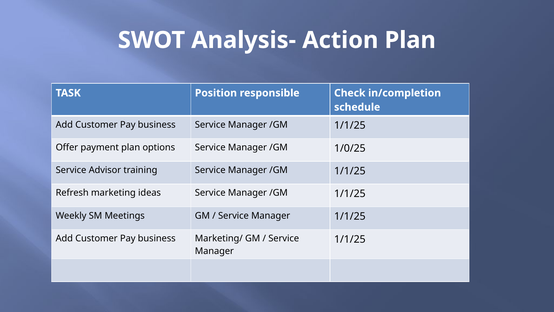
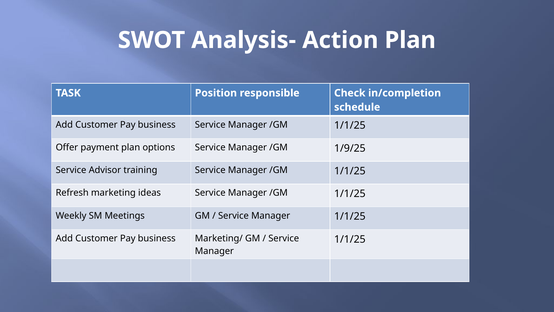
1/0/25: 1/0/25 -> 1/9/25
